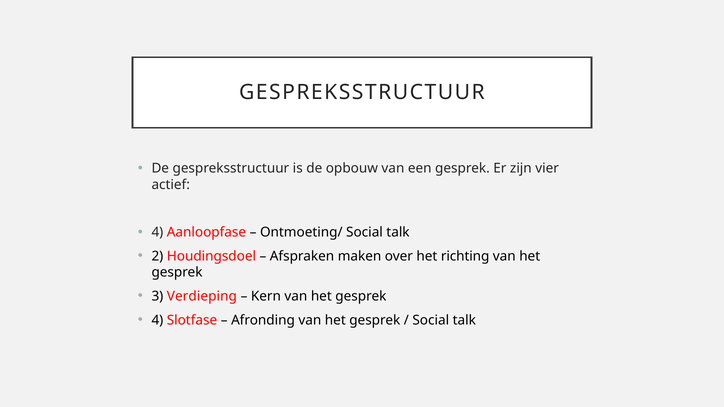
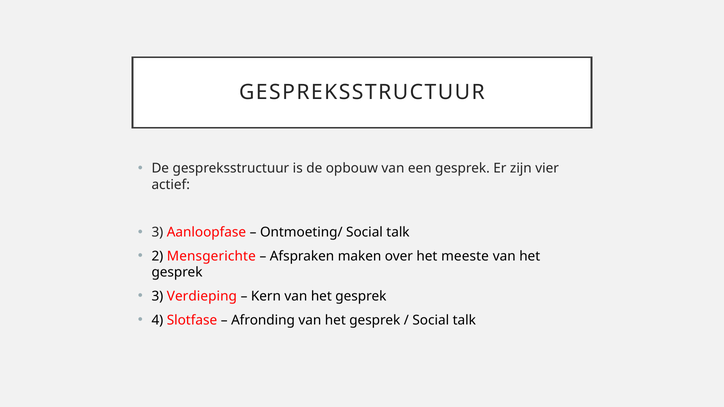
4 at (157, 232): 4 -> 3
Houdingsdoel: Houdingsdoel -> Mensgerichte
richting: richting -> meeste
